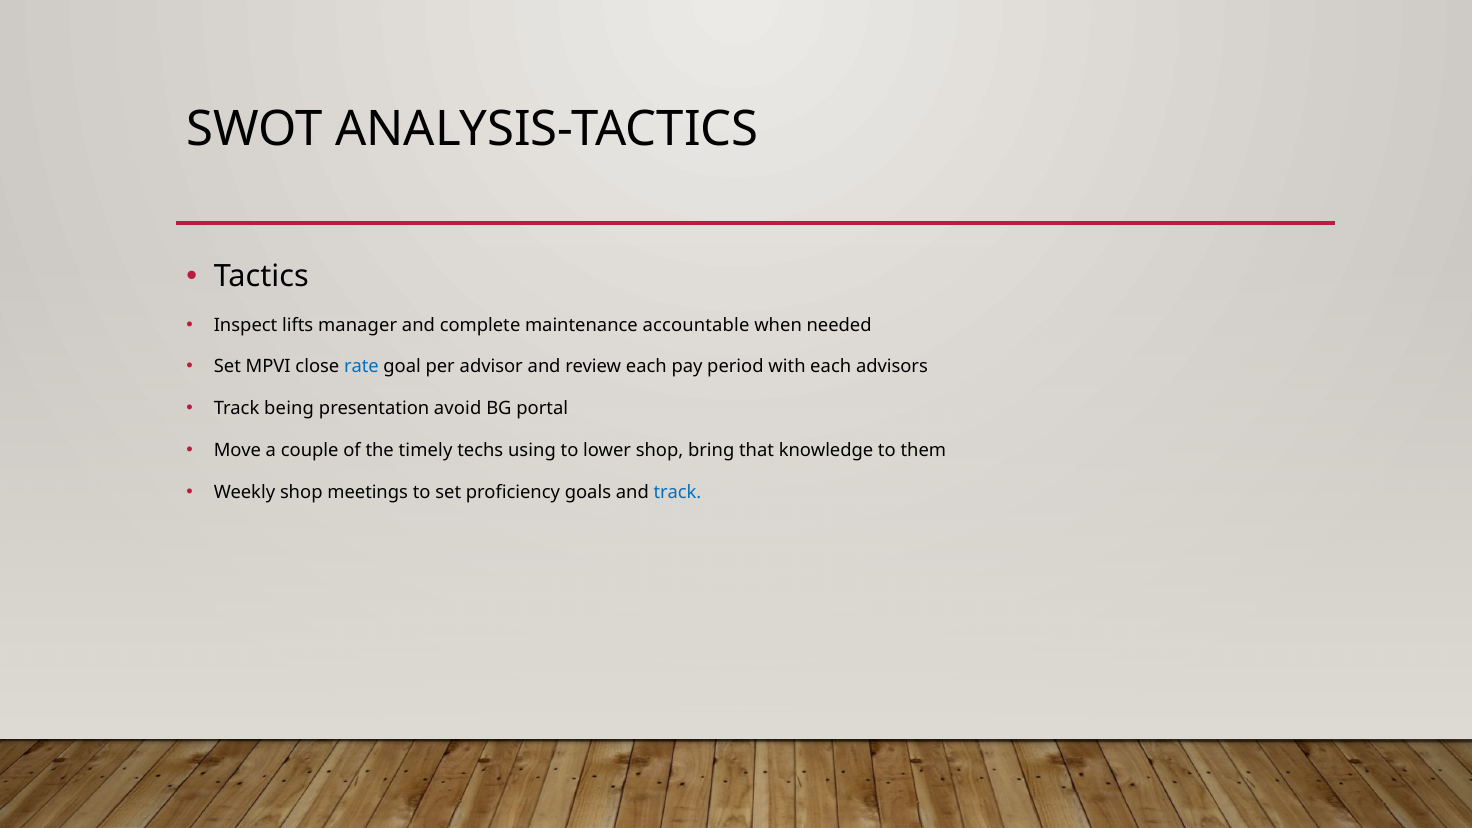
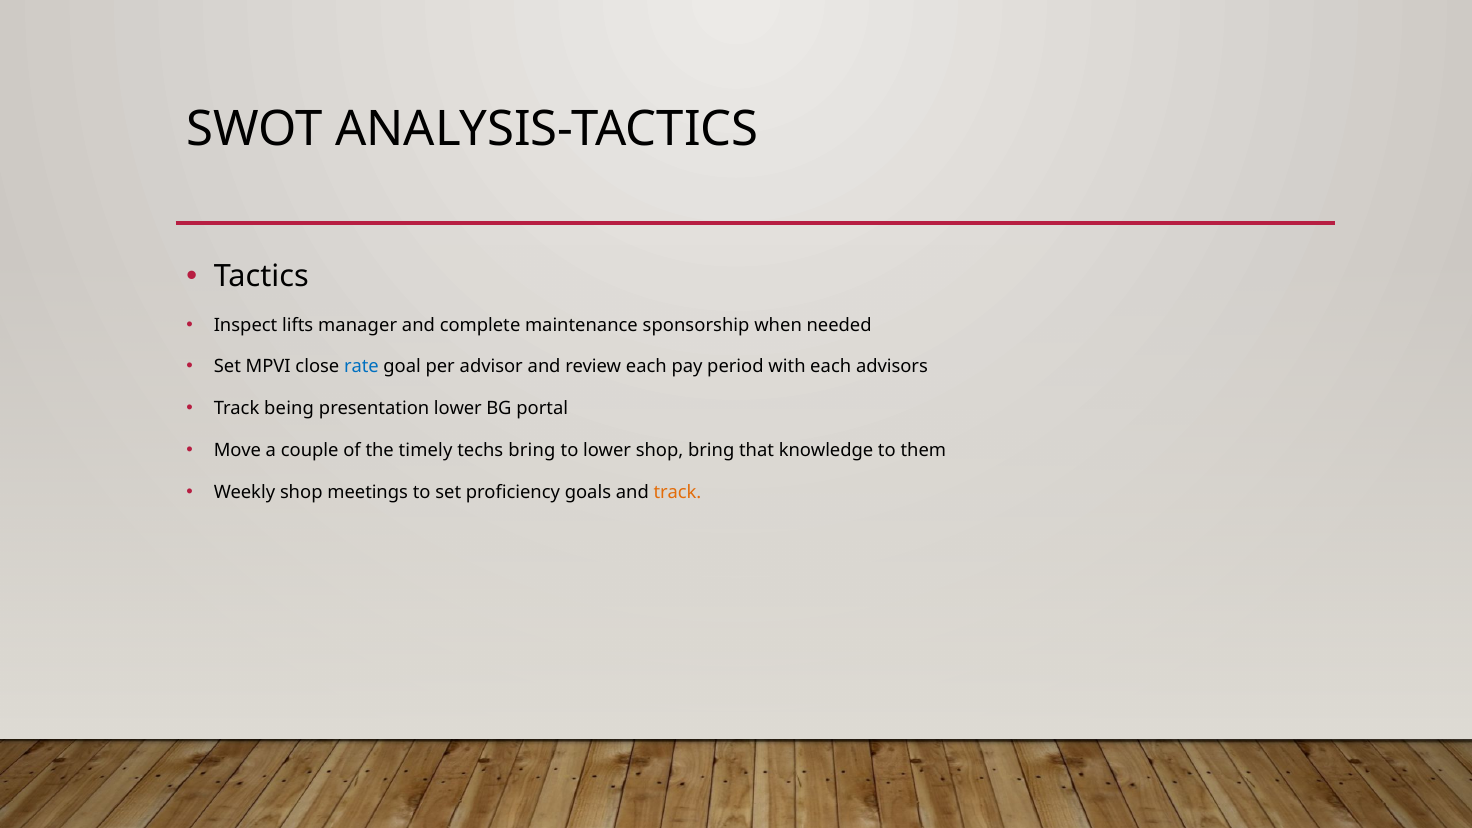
accountable: accountable -> sponsorship
presentation avoid: avoid -> lower
techs using: using -> bring
track at (677, 492) colour: blue -> orange
